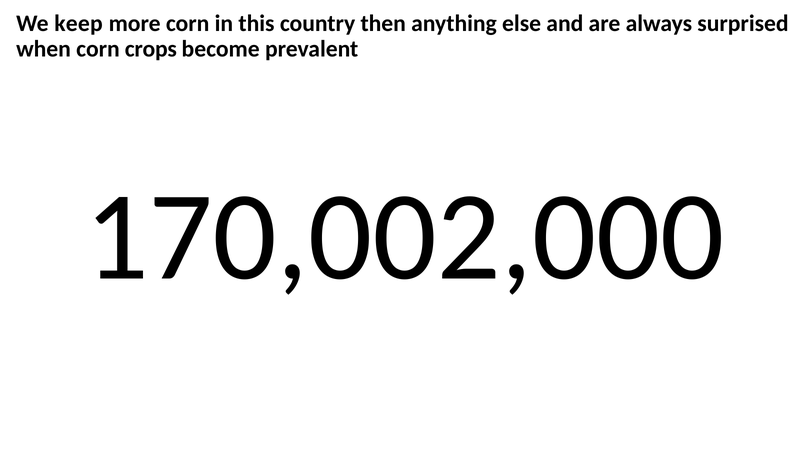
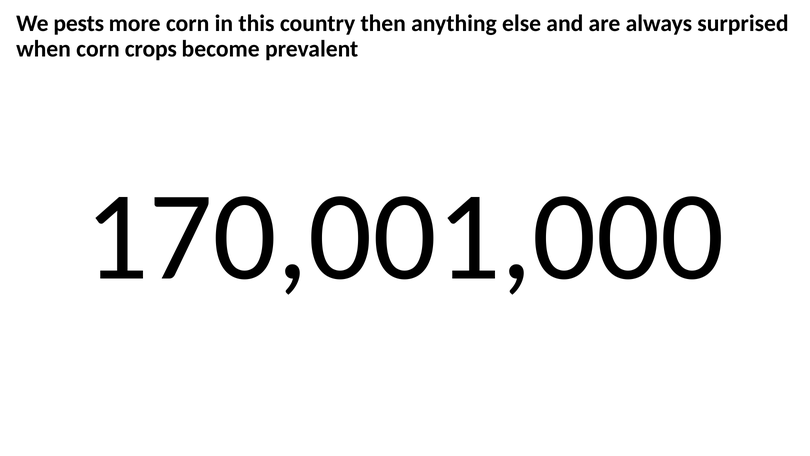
keep: keep -> pests
170,002,000: 170,002,000 -> 170,001,000
